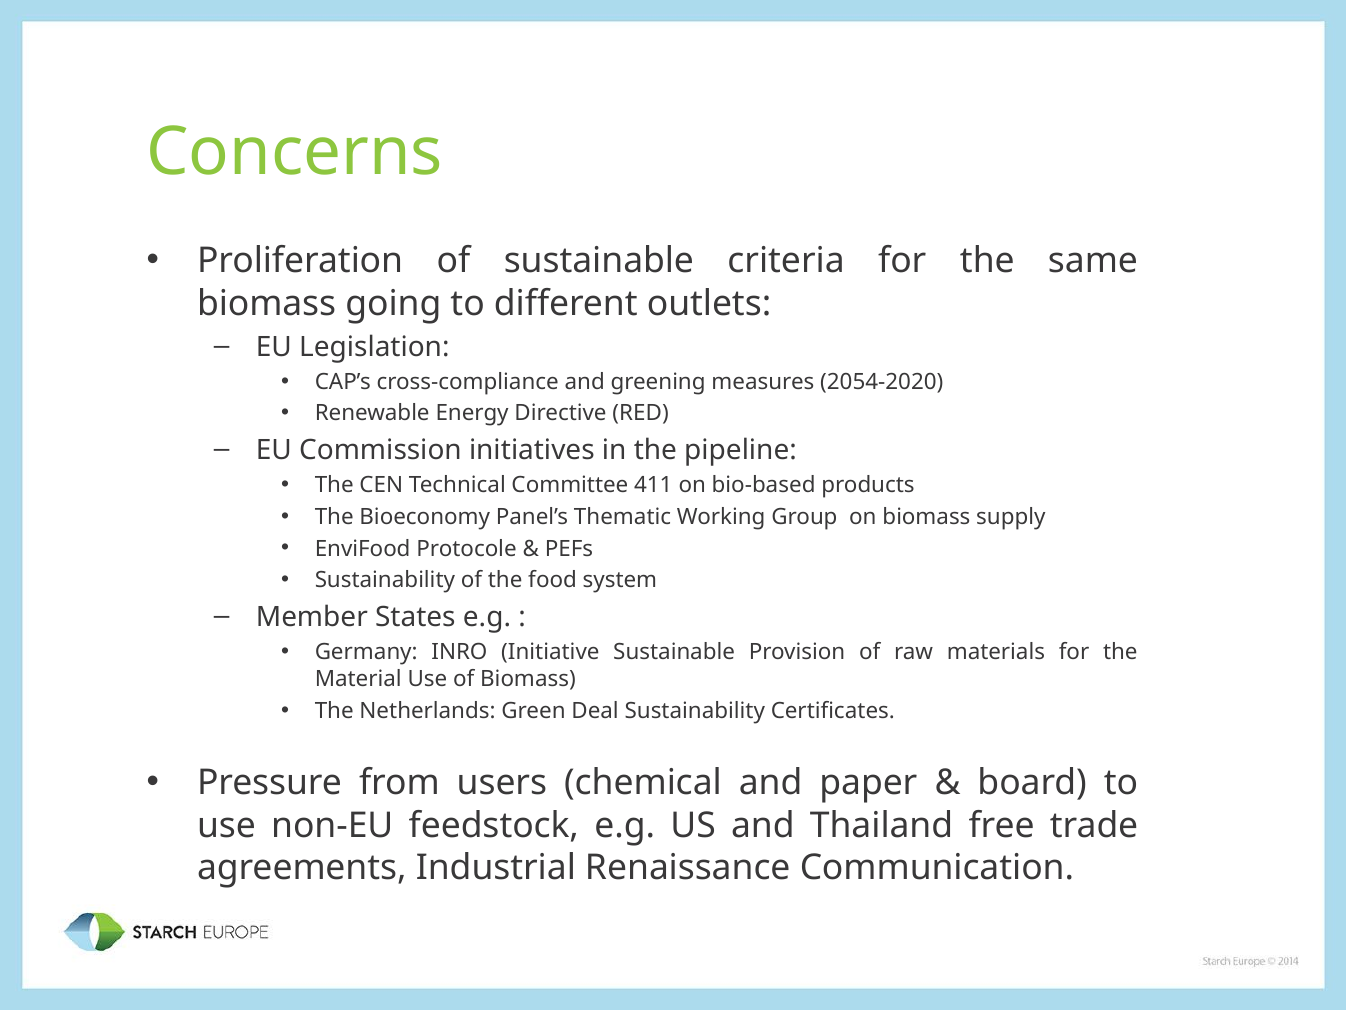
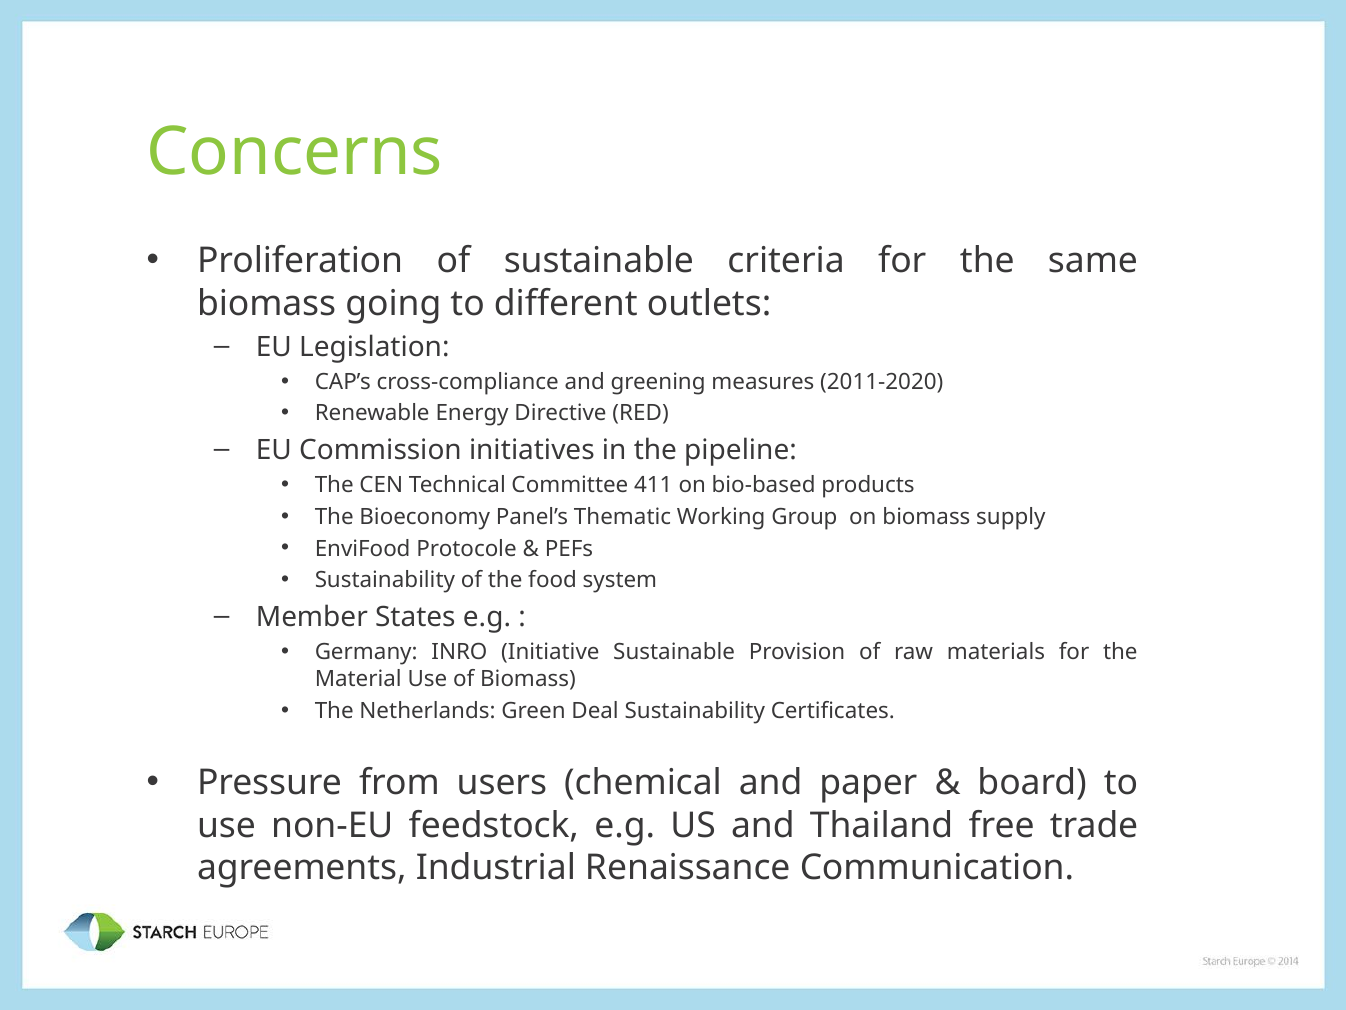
2054-2020: 2054-2020 -> 2011-2020
